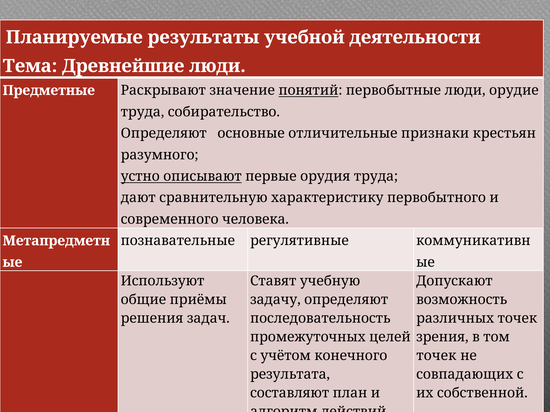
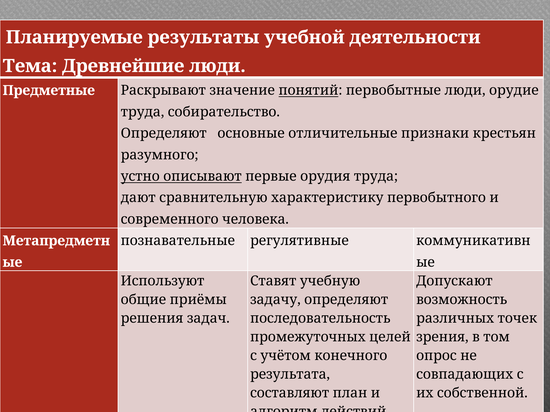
точек at (436, 356): точек -> опрос
